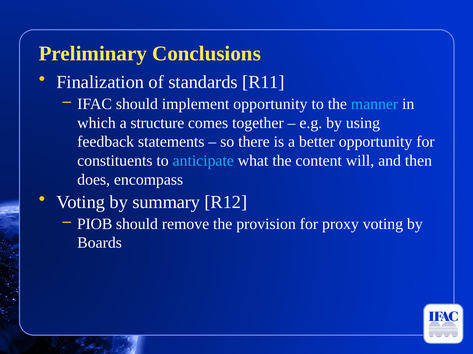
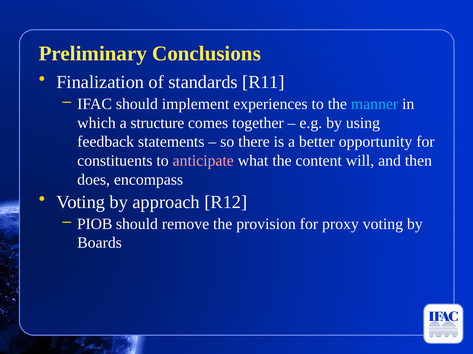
implement opportunity: opportunity -> experiences
anticipate colour: light blue -> pink
summary: summary -> approach
